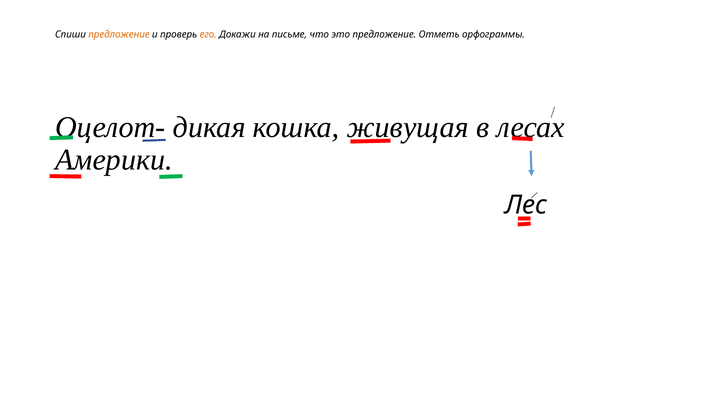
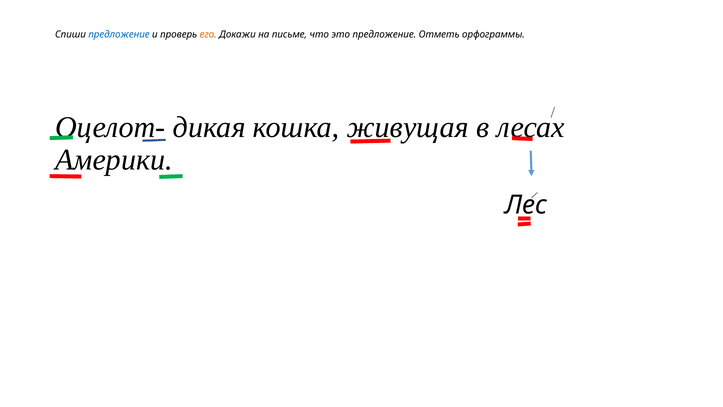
предложение at (119, 34) colour: orange -> blue
